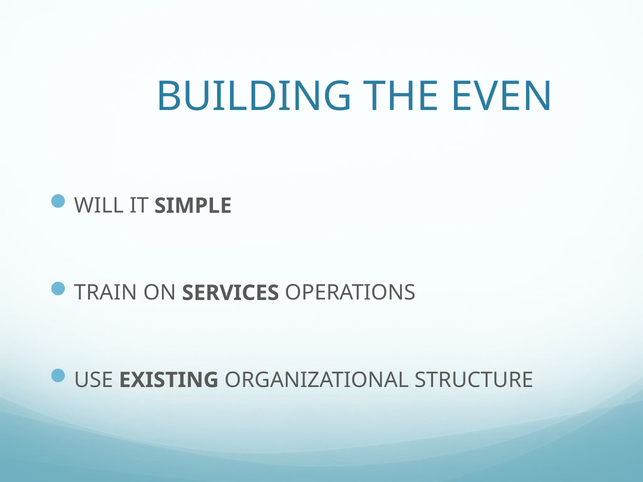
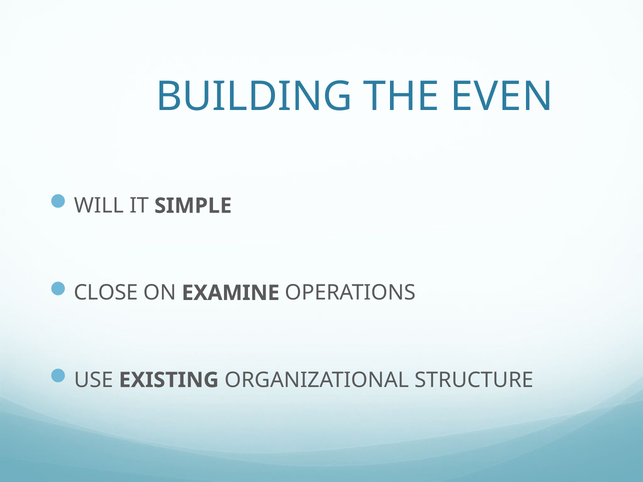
TRAIN: TRAIN -> CLOSE
SERVICES: SERVICES -> EXAMINE
